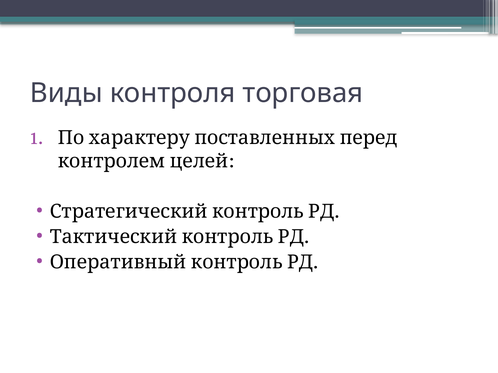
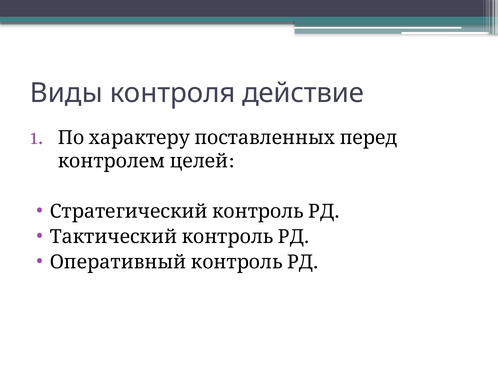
торговая: торговая -> действие
